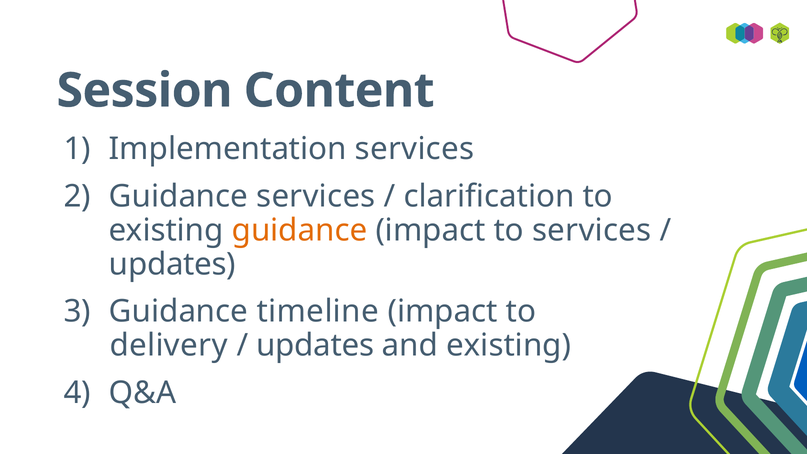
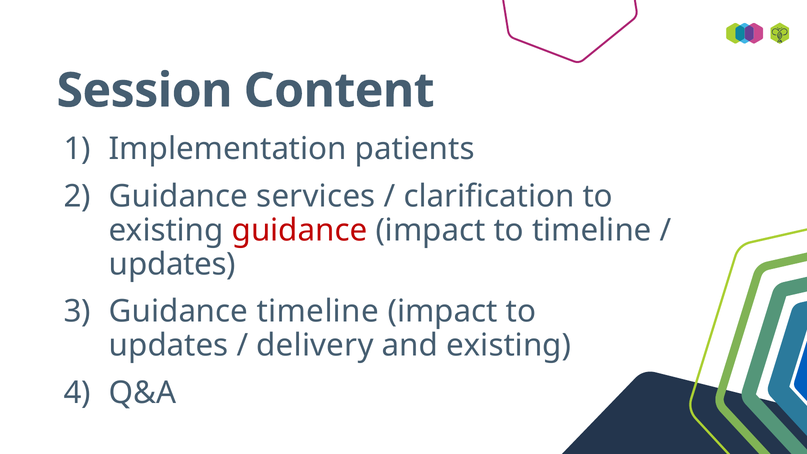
Implementation services: services -> patients
guidance at (300, 230) colour: orange -> red
to services: services -> timeline
delivery at (169, 345): delivery -> updates
updates at (315, 345): updates -> delivery
